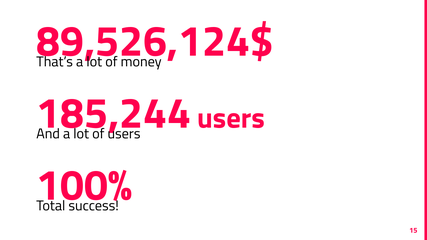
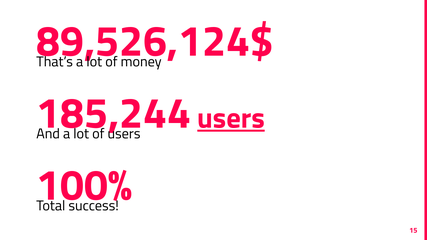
users at (231, 119) underline: none -> present
